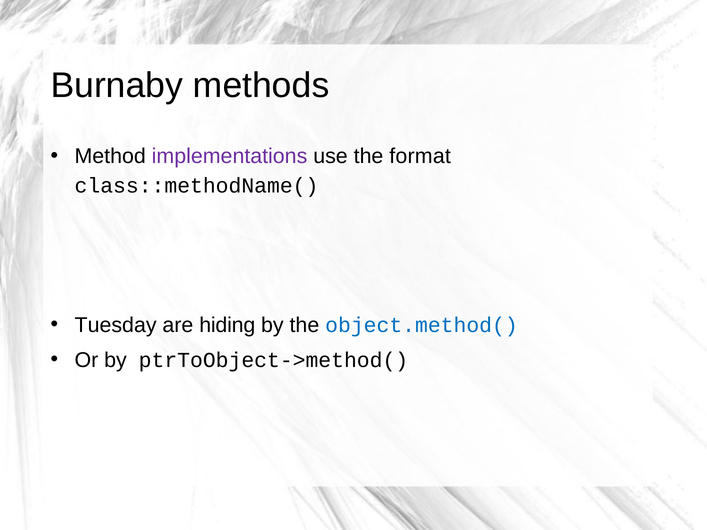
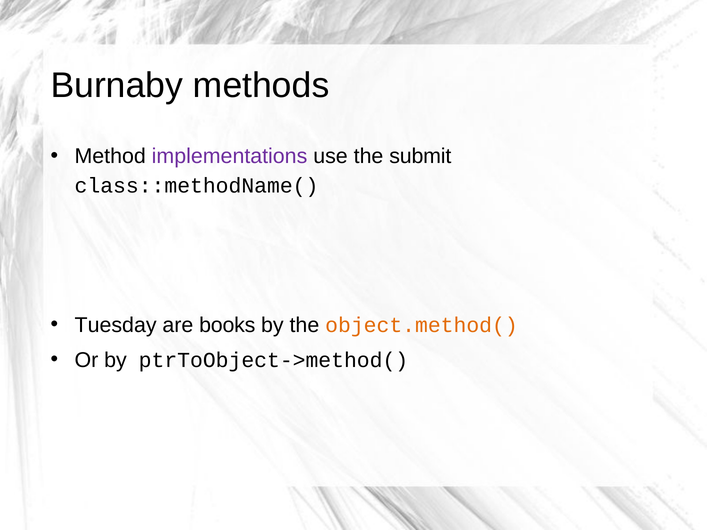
format: format -> submit
hiding: hiding -> books
object.method( colour: blue -> orange
